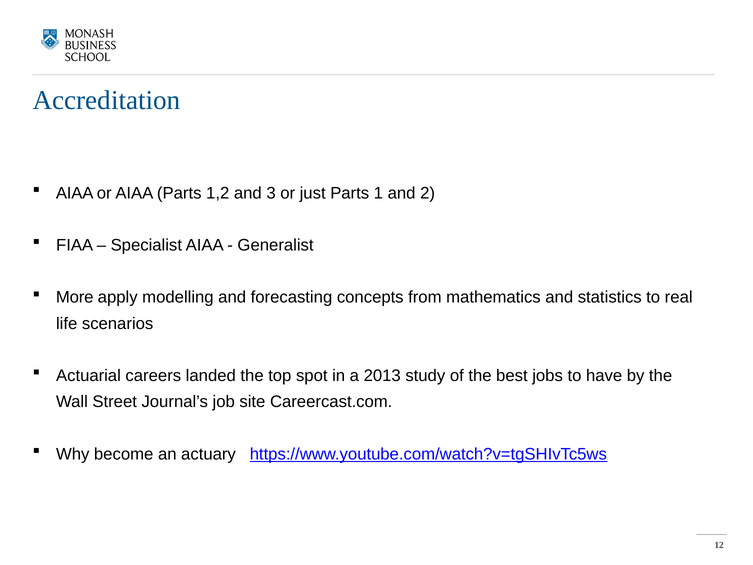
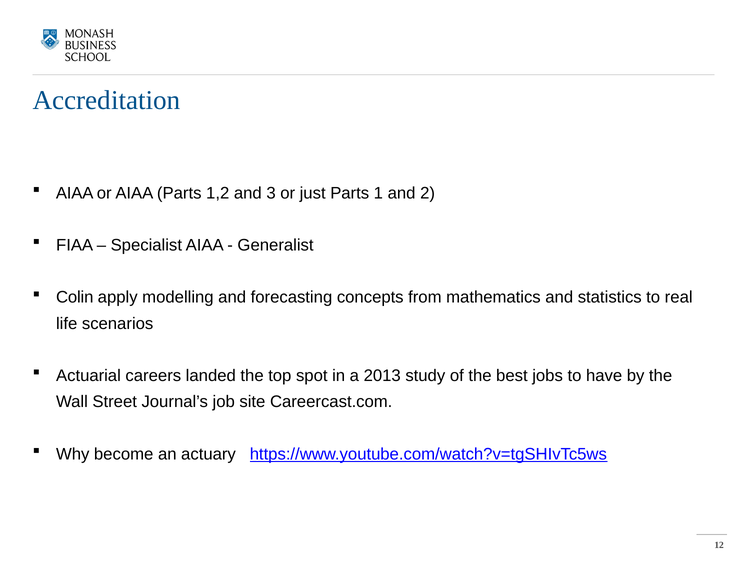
More: More -> Colin
